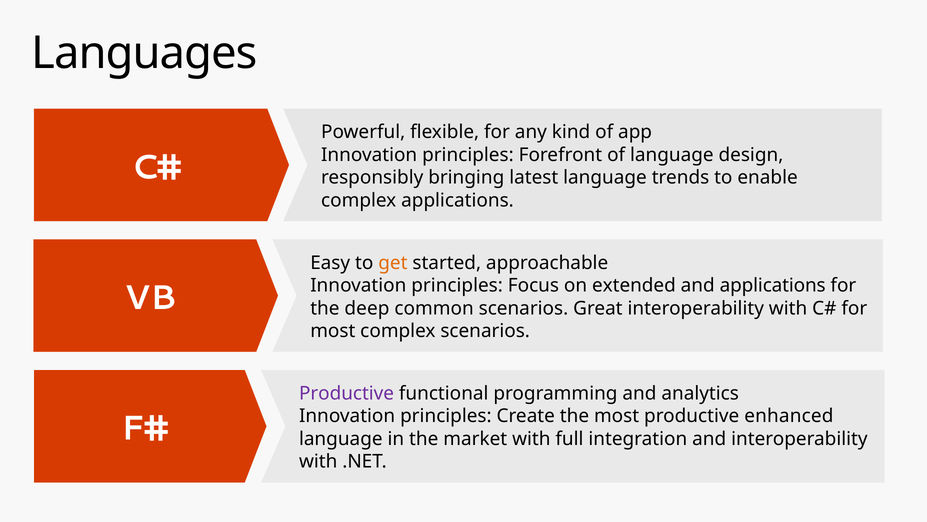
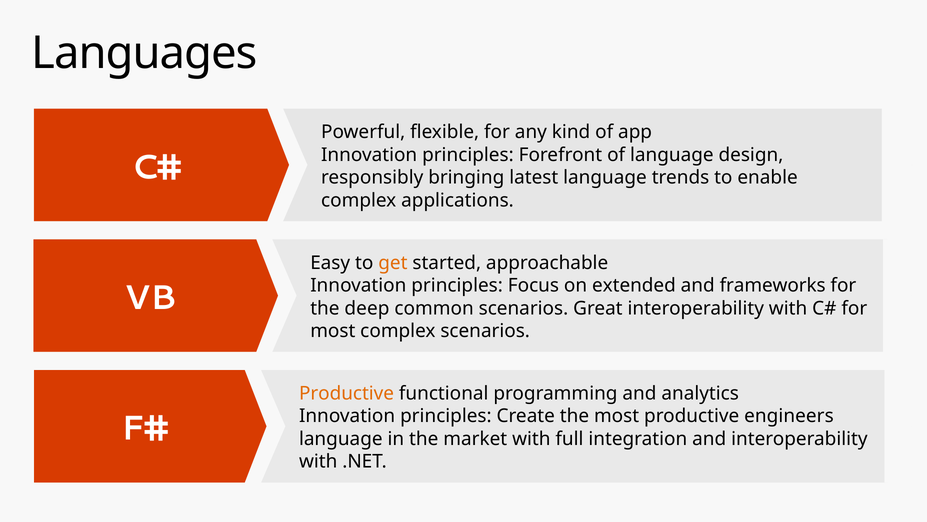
and applications: applications -> frameworks
Productive at (346, 393) colour: purple -> orange
enhanced: enhanced -> engineers
